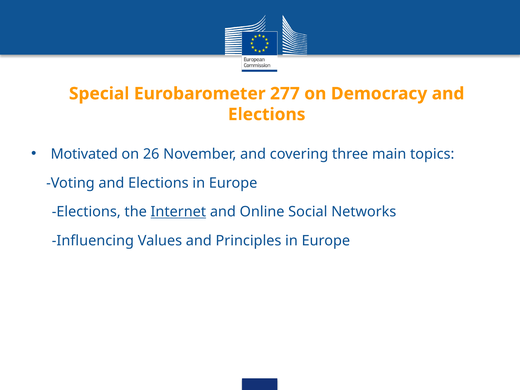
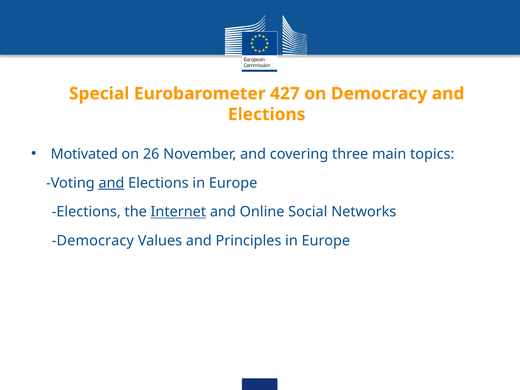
277: 277 -> 427
and at (111, 183) underline: none -> present
Influencing at (93, 241): Influencing -> Democracy
